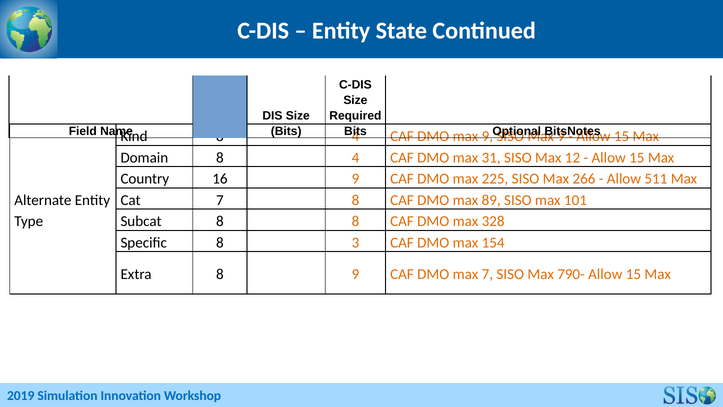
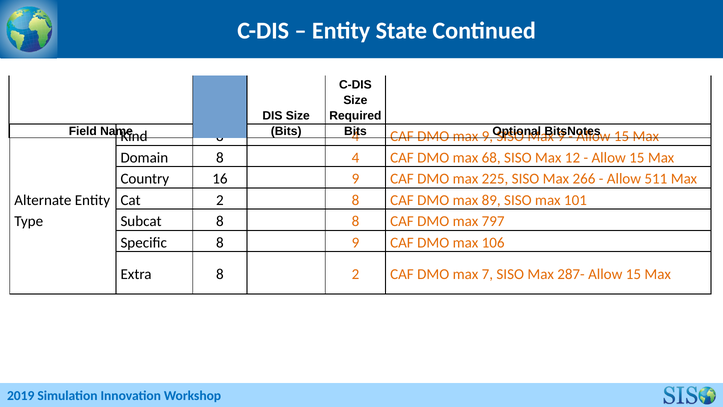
31: 31 -> 68
Cat 7: 7 -> 2
328: 328 -> 797
8 3: 3 -> 9
154: 154 -> 106
8 9: 9 -> 2
790-: 790- -> 287-
